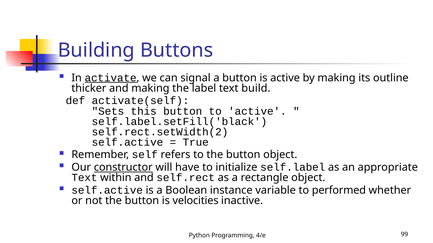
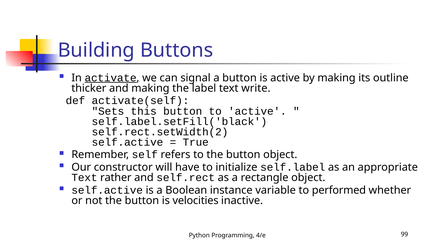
build: build -> write
constructor underline: present -> none
within: within -> rather
